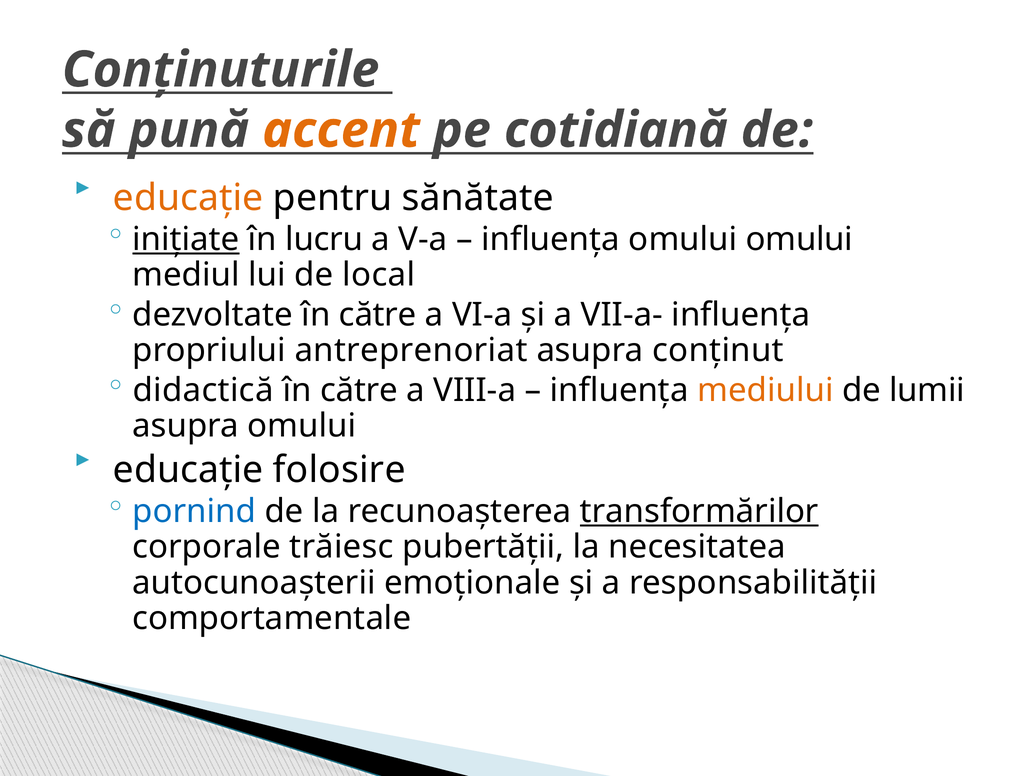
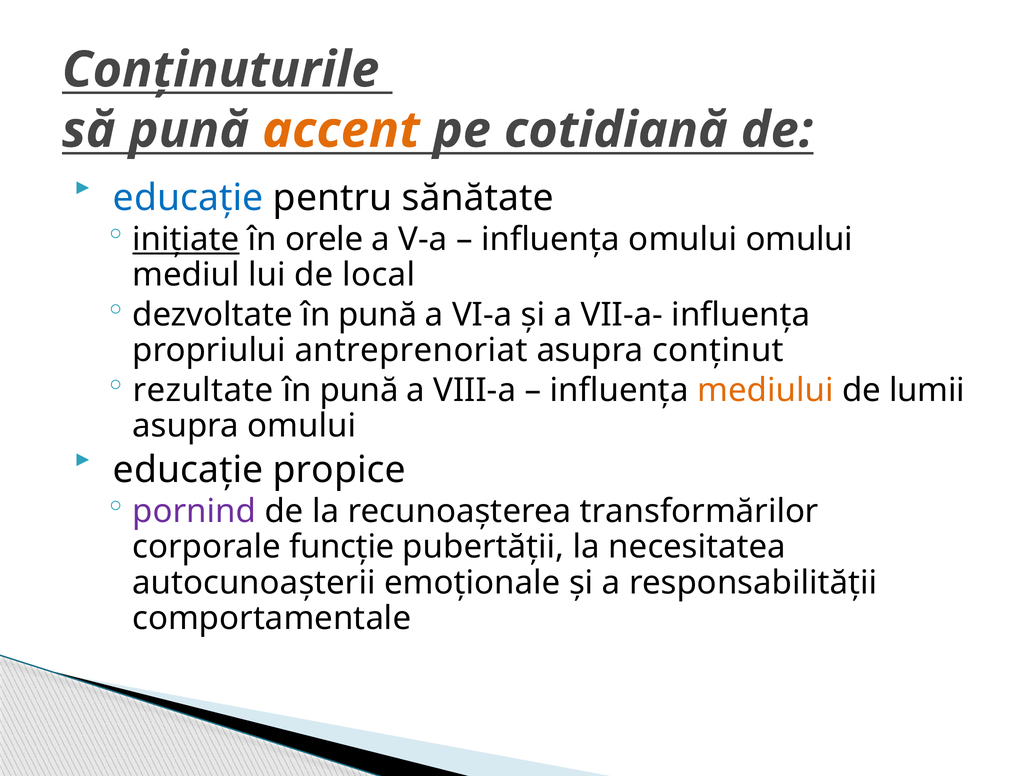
educație at (188, 198) colour: orange -> blue
lucru: lucru -> orele
dezvoltate în către: către -> pună
didactică: didactică -> rezultate
către at (359, 391): către -> pună
folosire: folosire -> propice
pornind colour: blue -> purple
transformărilor underline: present -> none
trăiesc: trăiesc -> funcție
